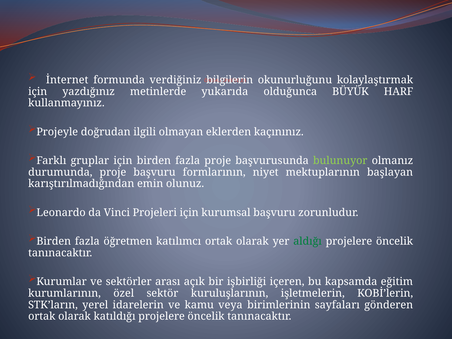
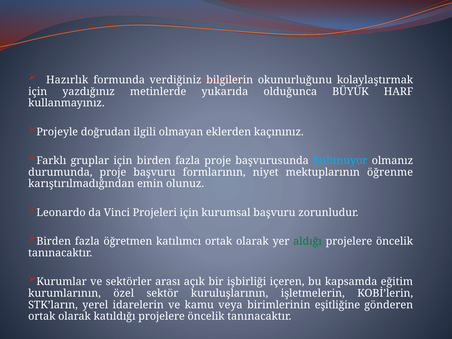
İnternet: İnternet -> Hazırlık
bulunuyor colour: light green -> light blue
başlayan: başlayan -> öğrenme
sayfaları: sayfaları -> eşitliğine
